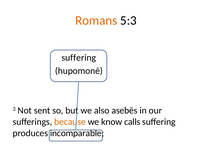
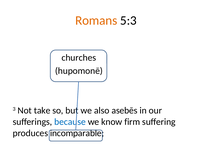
suffering at (79, 58): suffering -> churches
sent: sent -> take
because colour: orange -> blue
calls: calls -> firm
